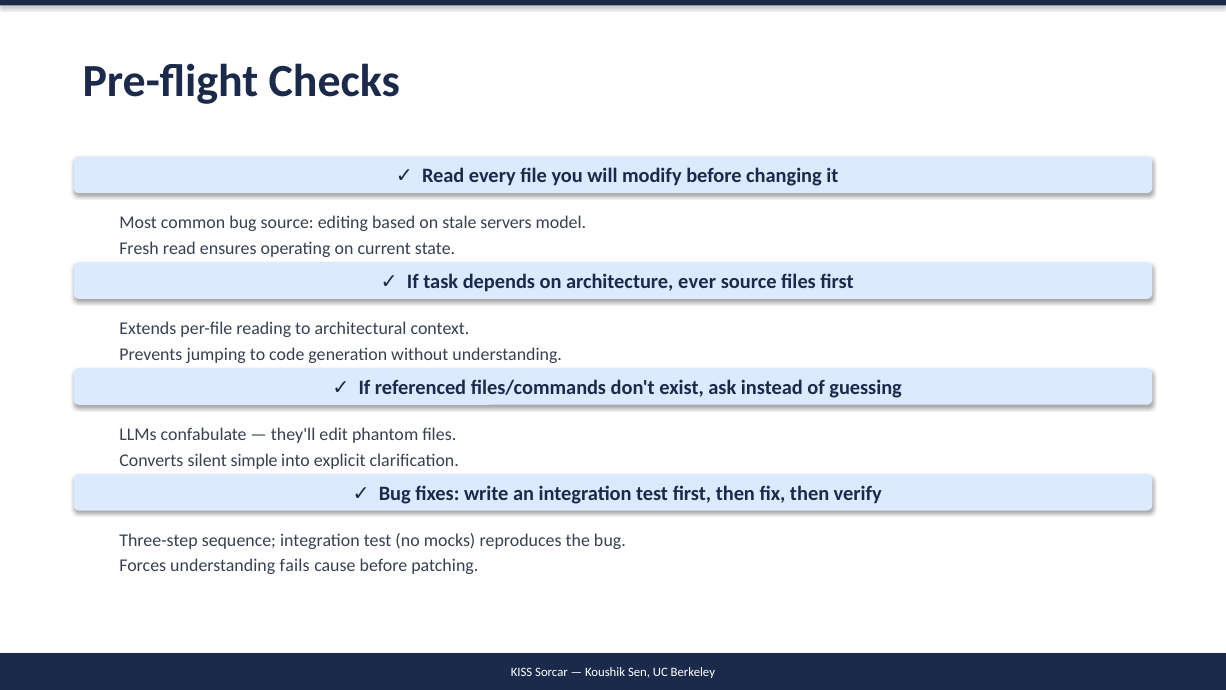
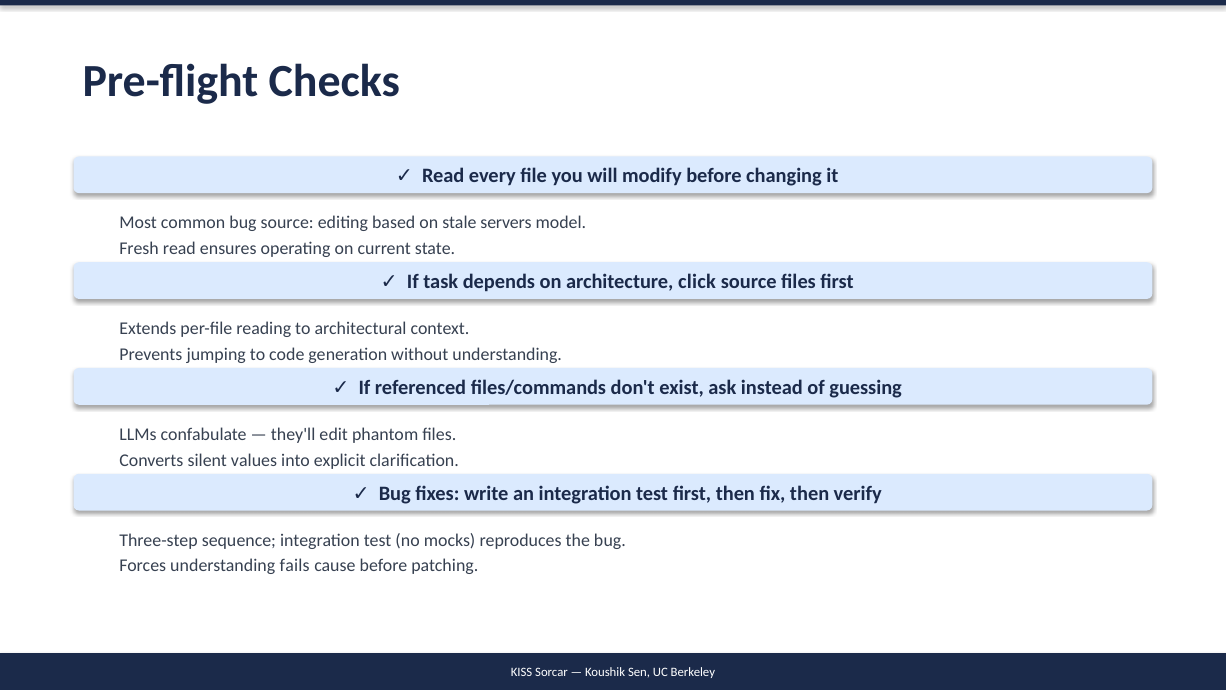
ever: ever -> click
simple: simple -> values
